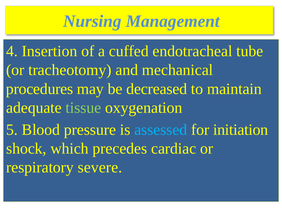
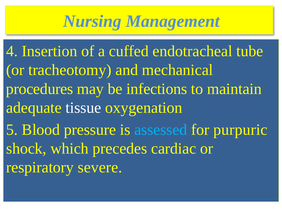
decreased: decreased -> infections
tissue colour: light green -> white
initiation: initiation -> purpuric
